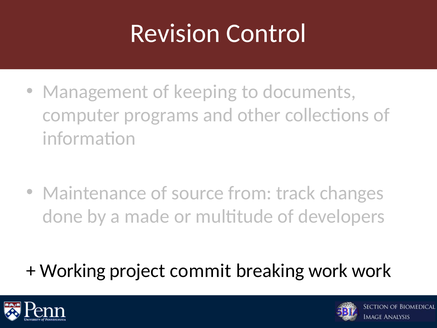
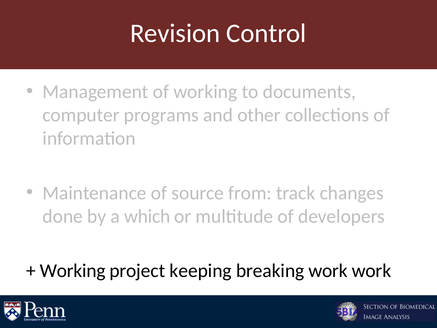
of keeping: keeping -> working
made: made -> which
commit: commit -> keeping
